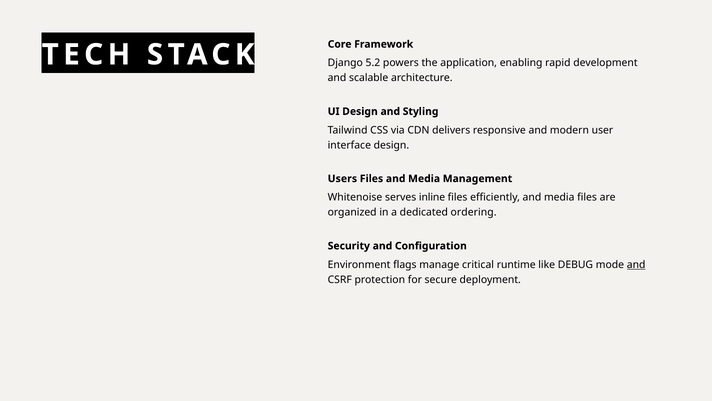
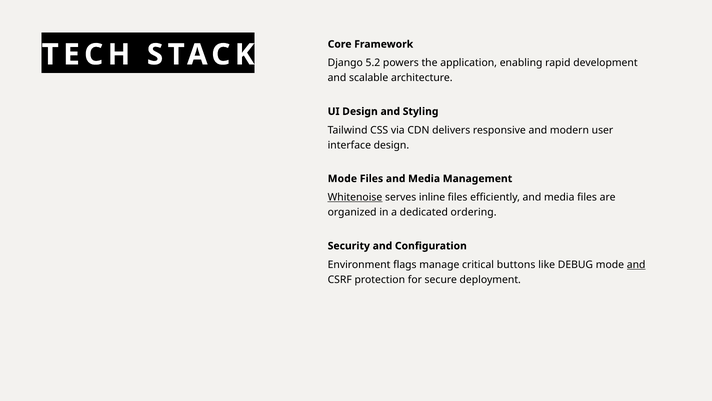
Users at (342, 178): Users -> Mode
Whitenoise underline: none -> present
runtime: runtime -> buttons
